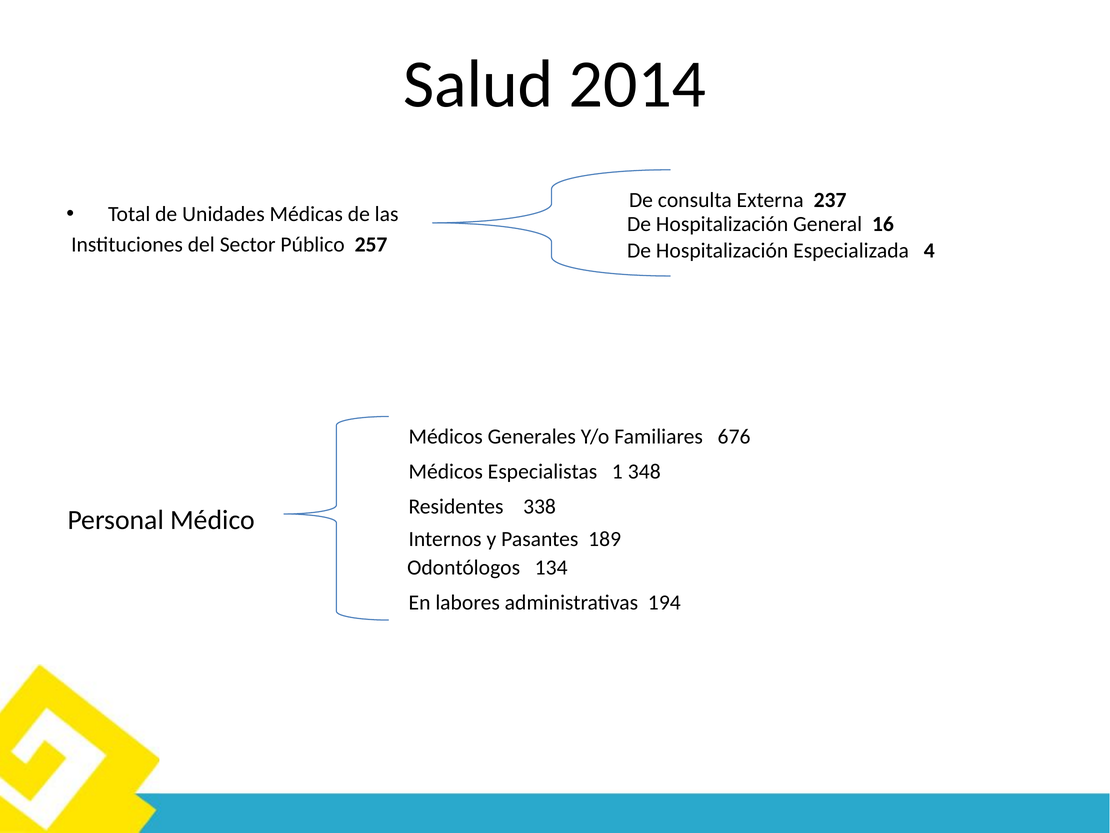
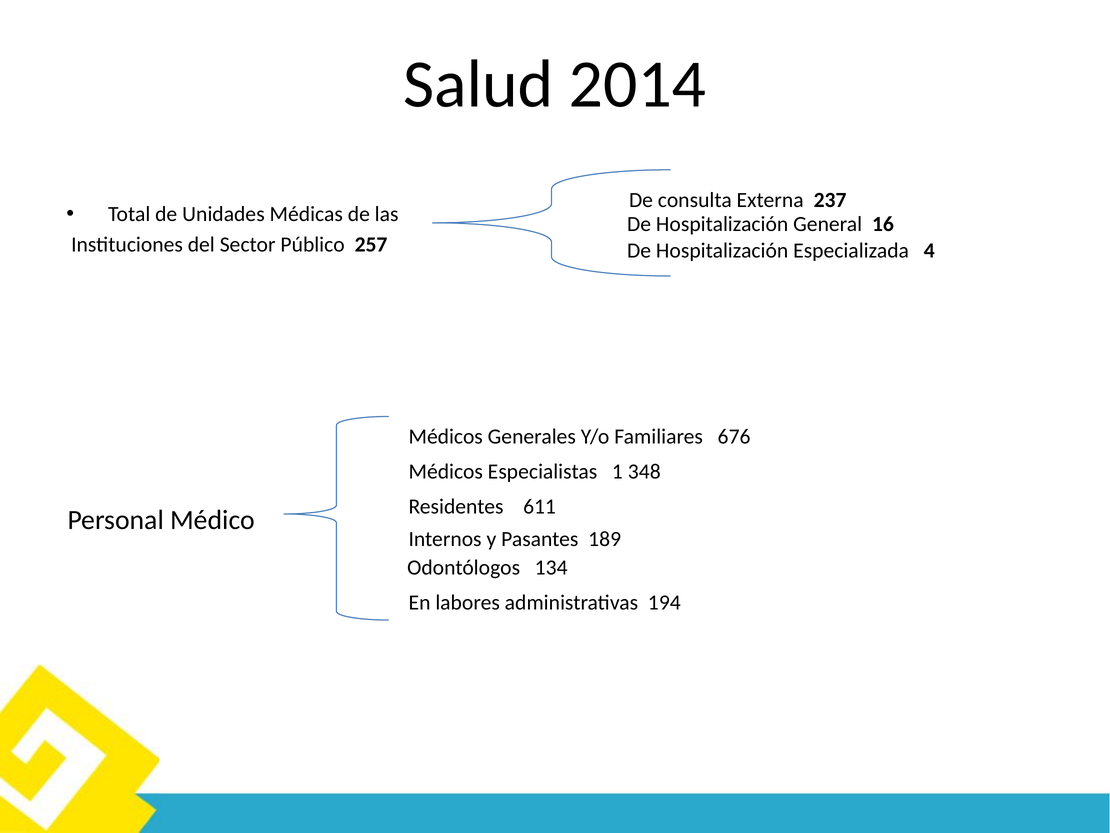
338: 338 -> 611
